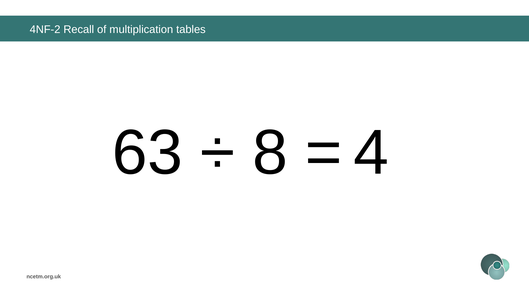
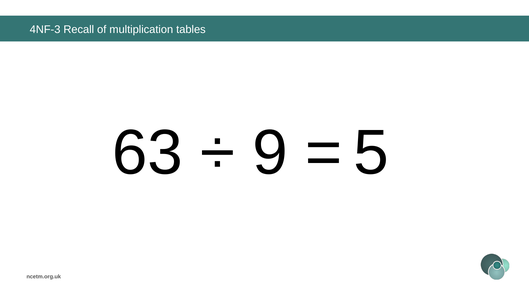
4NF-2: 4NF-2 -> 4NF-3
8: 8 -> 9
4: 4 -> 5
